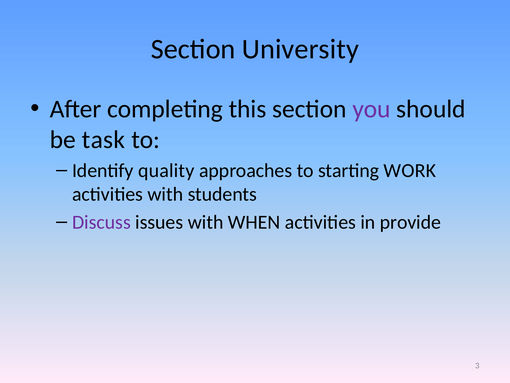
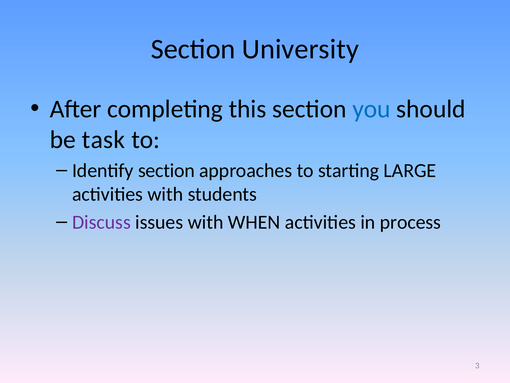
you colour: purple -> blue
Identify quality: quality -> section
WORK: WORK -> LARGE
provide: provide -> process
